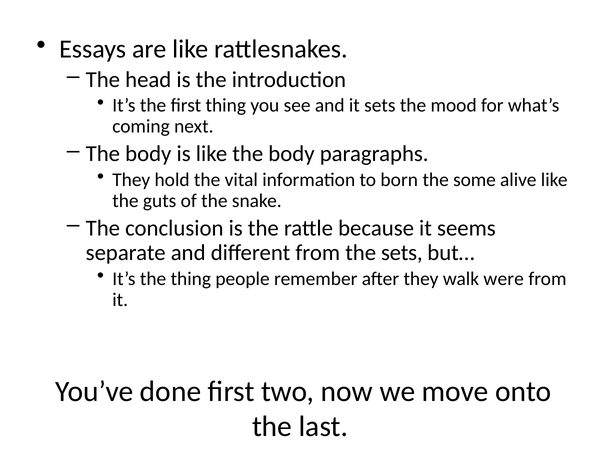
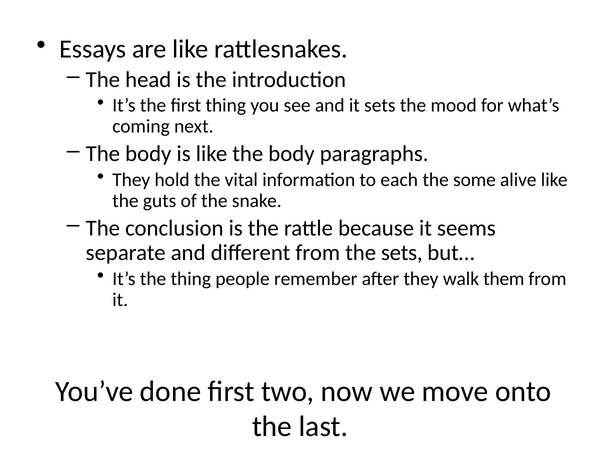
born: born -> each
were: were -> them
